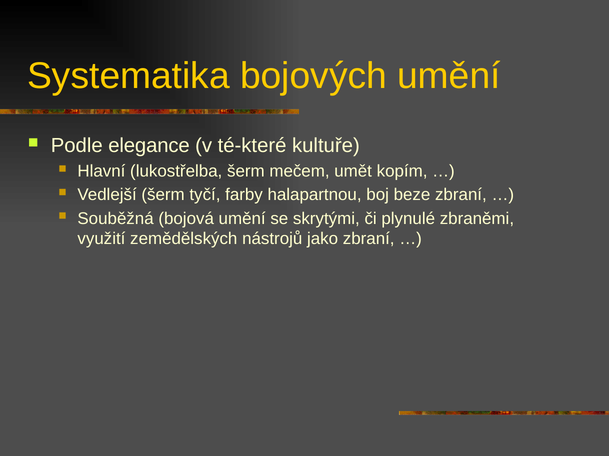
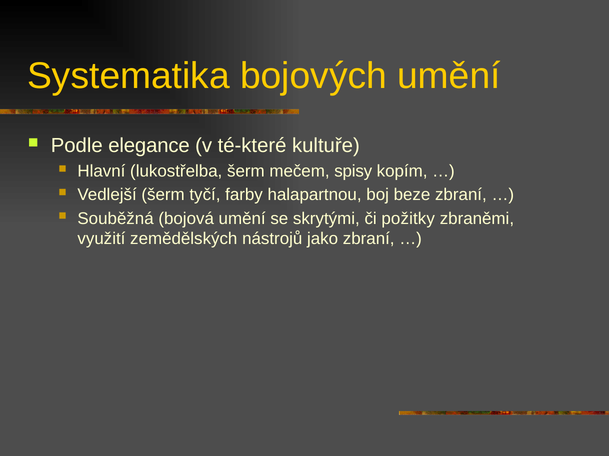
umět: umět -> spisy
plynulé: plynulé -> požitky
